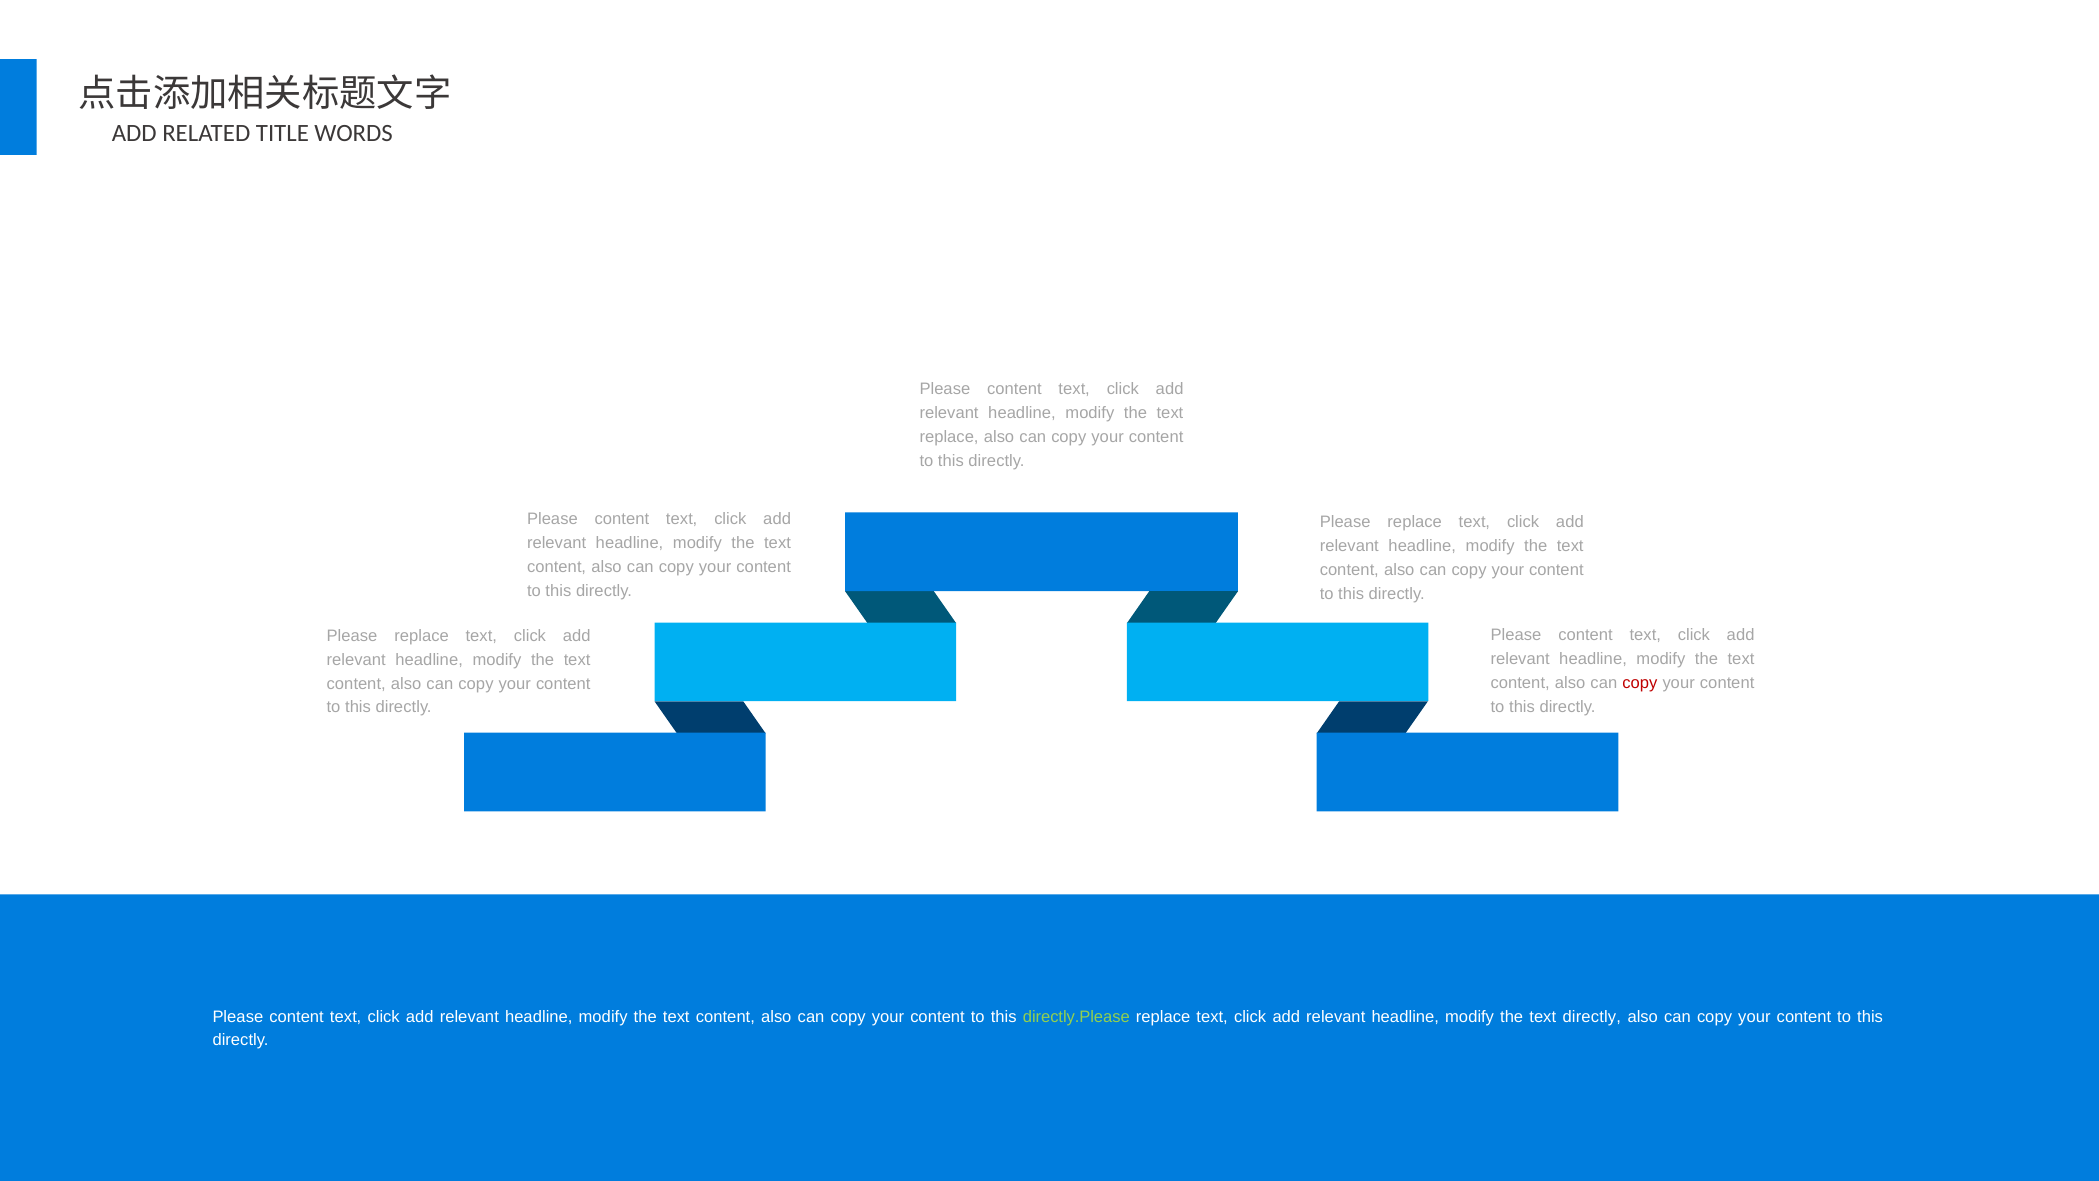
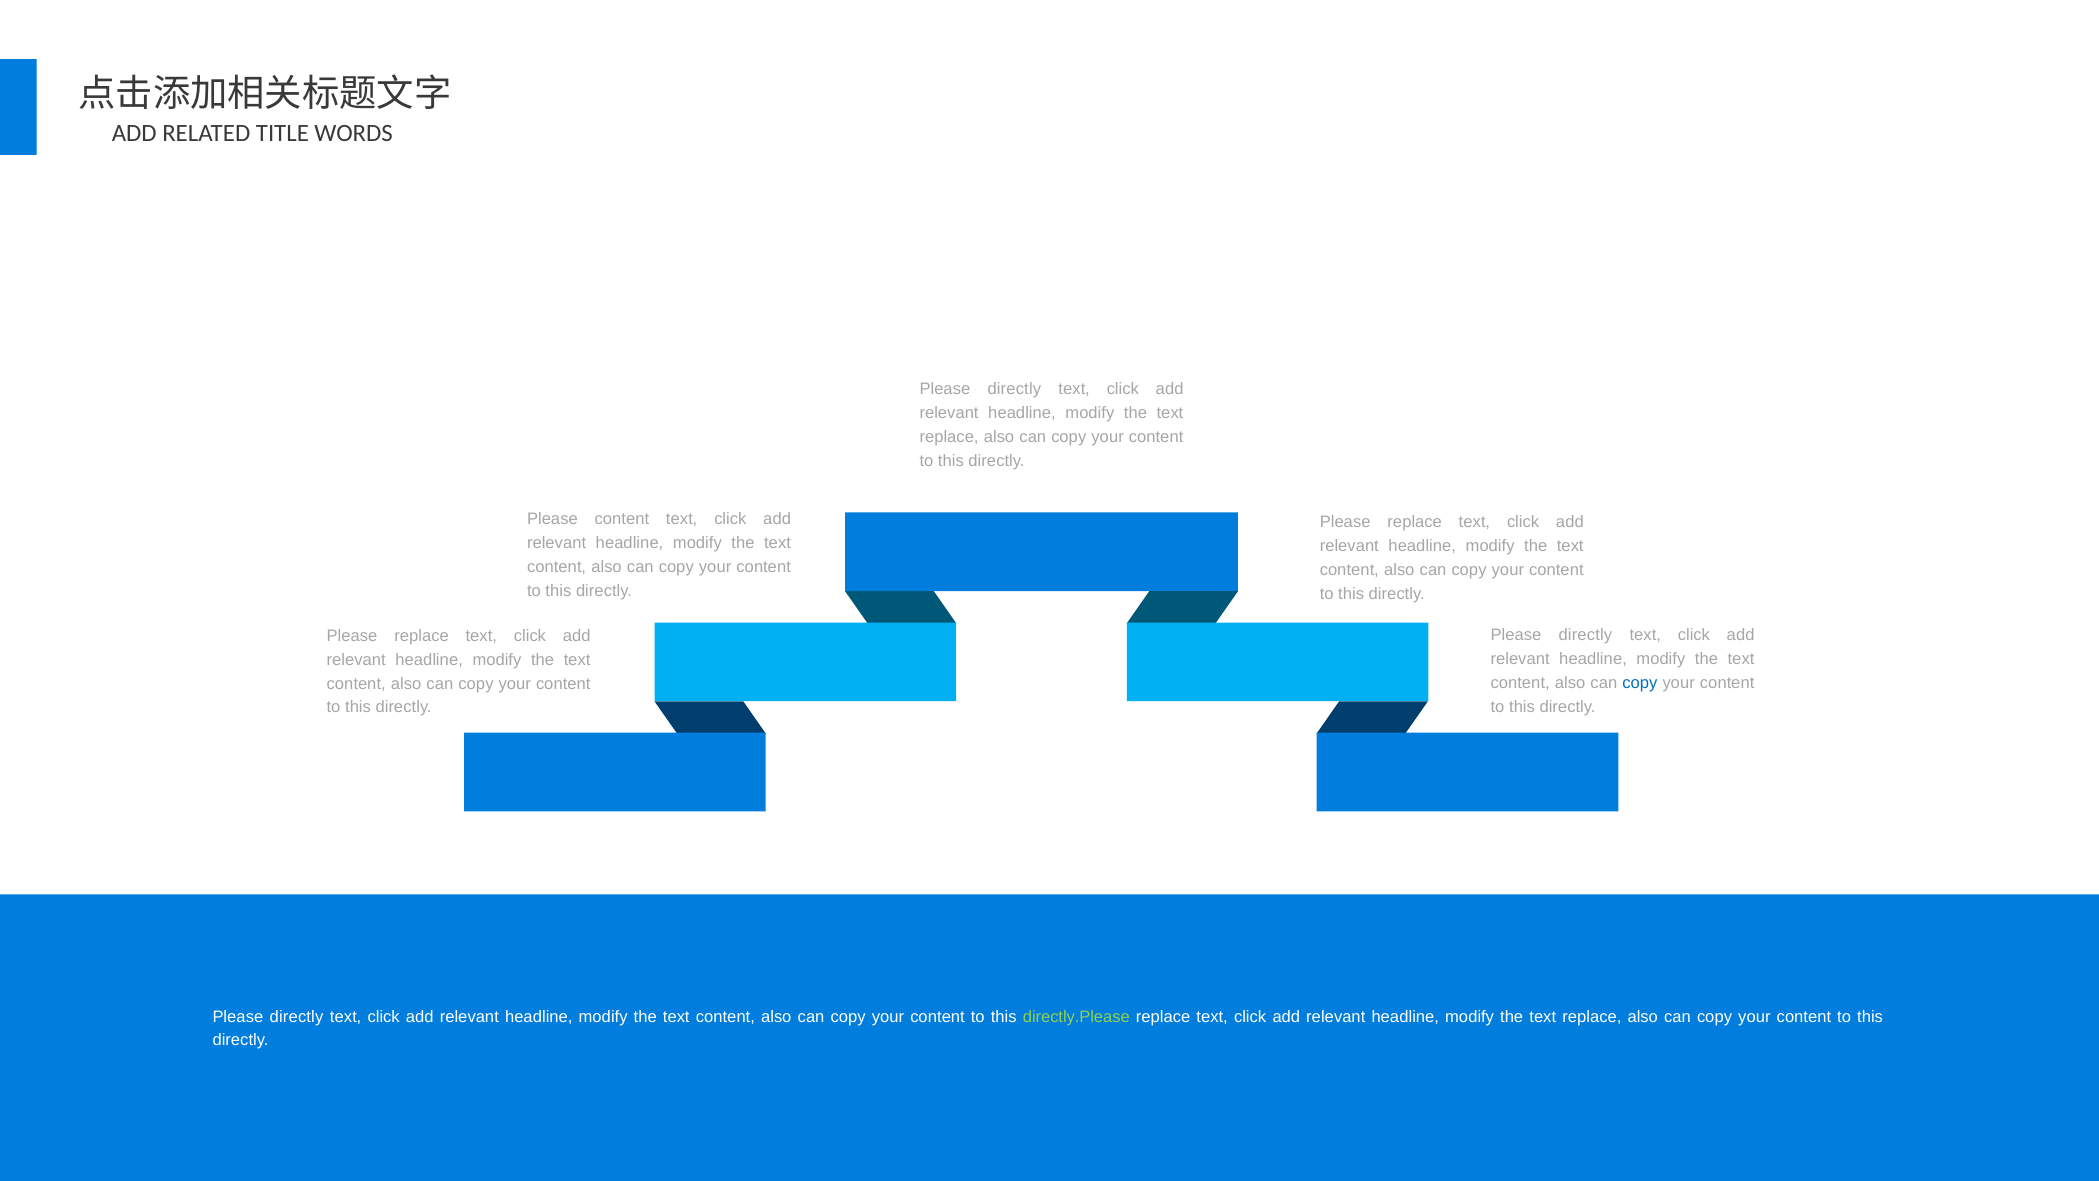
content at (1014, 389): content -> directly
content at (1585, 635): content -> directly
copy at (1640, 683) colour: red -> blue
content at (297, 1016): content -> directly
directly at (1592, 1016): directly -> replace
